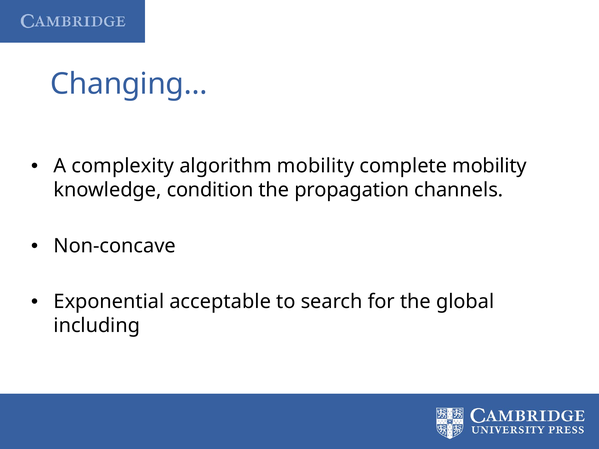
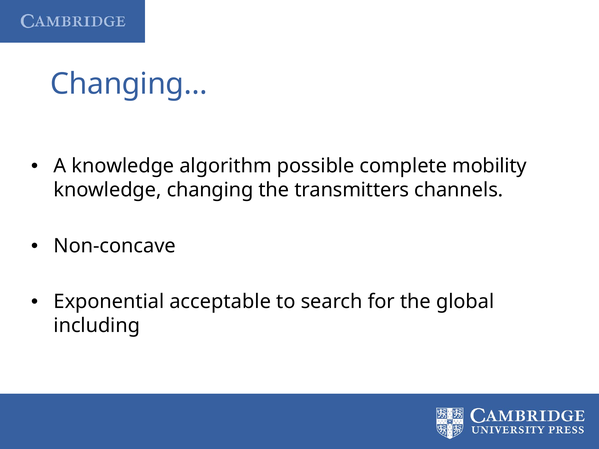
A complexity: complexity -> knowledge
algorithm mobility: mobility -> possible
condition: condition -> changing
propagation: propagation -> transmitters
